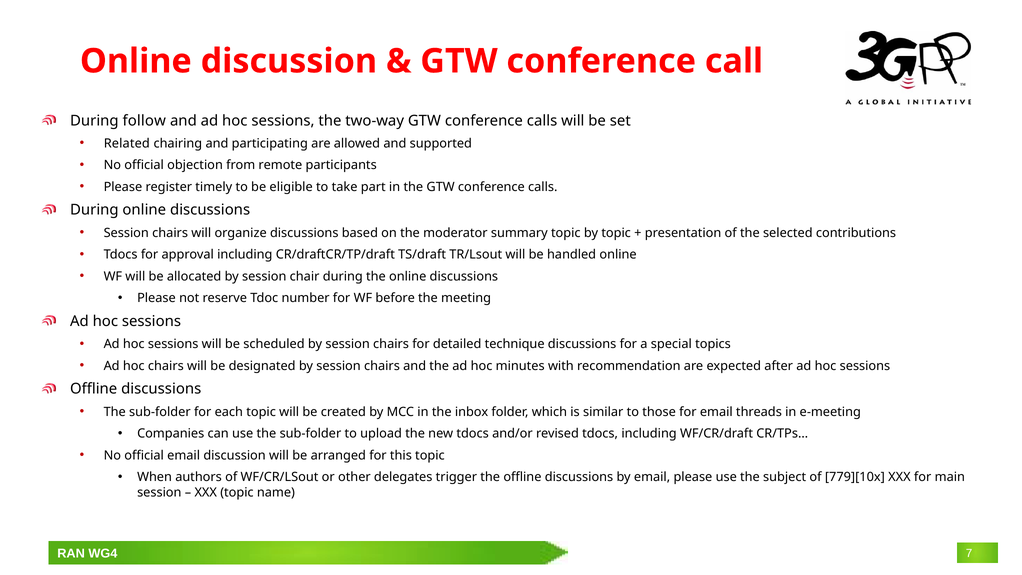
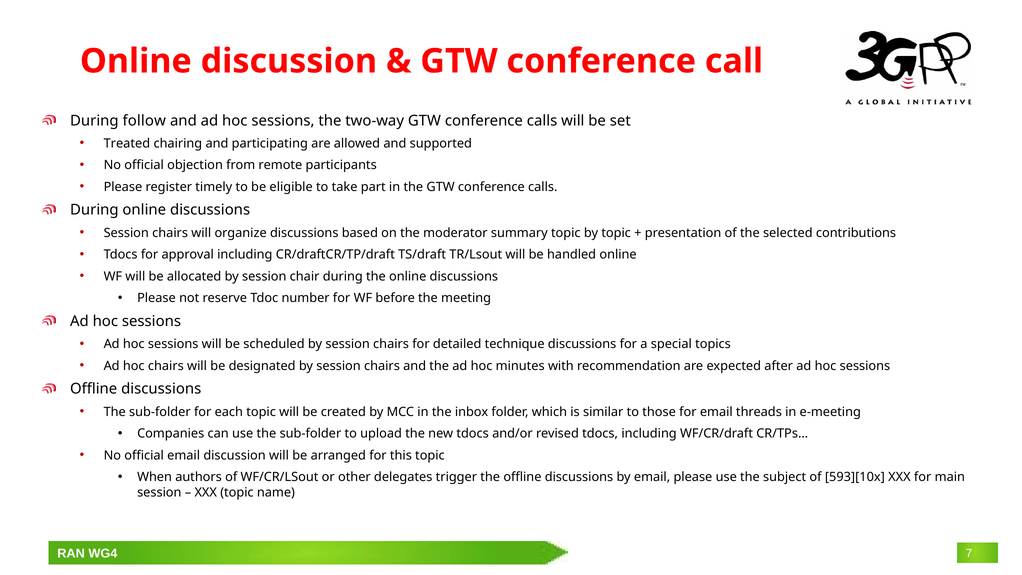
Related: Related -> Treated
779][10x: 779][10x -> 593][10x
